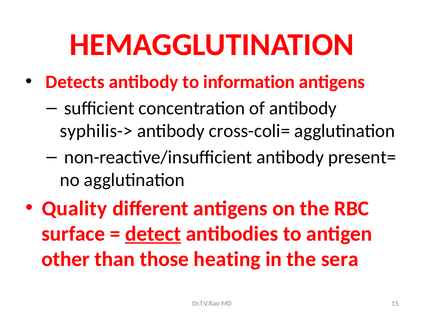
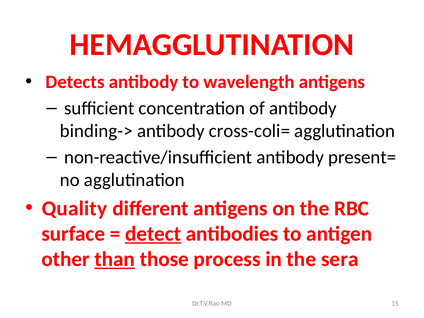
information: information -> wavelength
syphilis->: syphilis-> -> binding->
than underline: none -> present
heating: heating -> process
